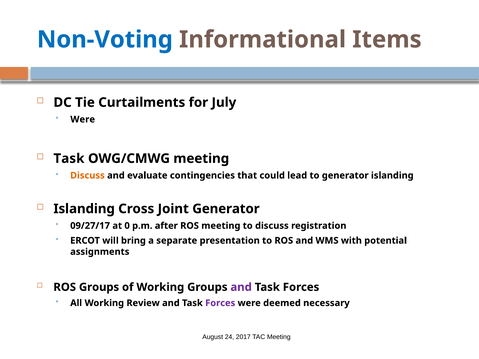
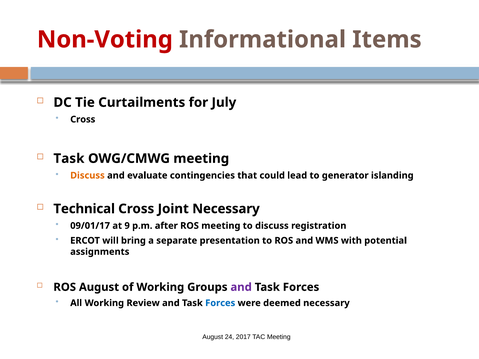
Non-Voting colour: blue -> red
Were at (83, 119): Were -> Cross
Islanding at (84, 209): Islanding -> Technical
Joint Generator: Generator -> Necessary
09/27/17: 09/27/17 -> 09/01/17
0: 0 -> 9
ROS Groups: Groups -> August
Forces at (220, 303) colour: purple -> blue
